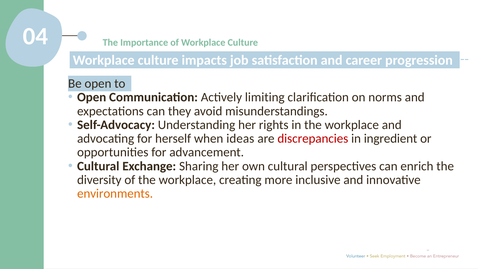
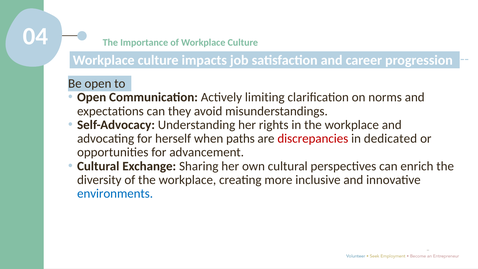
ideas: ideas -> paths
ingredient: ingredient -> dedicated
environments colour: orange -> blue
